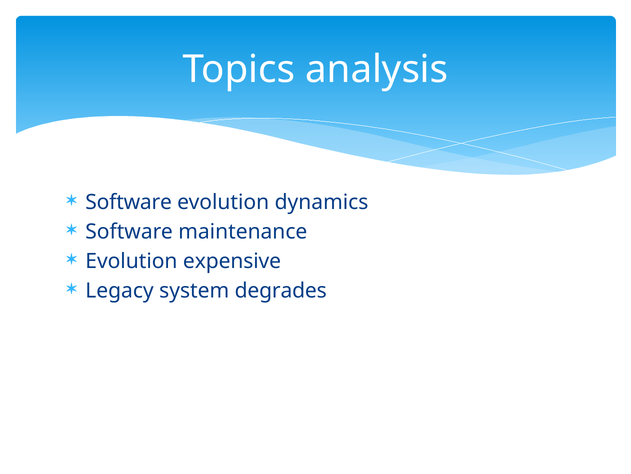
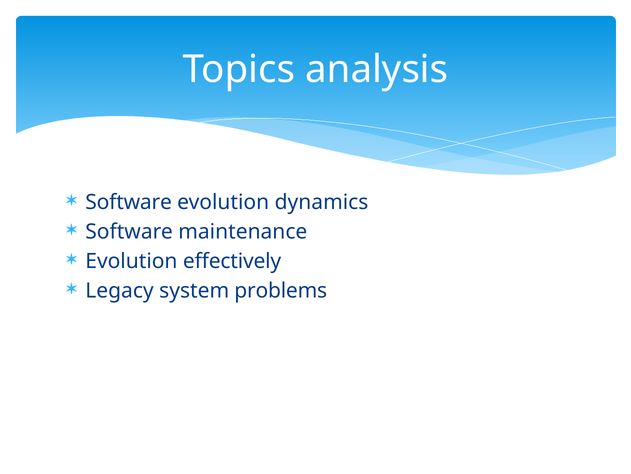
expensive: expensive -> effectively
degrades: degrades -> problems
